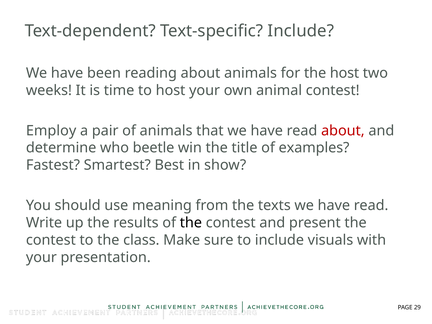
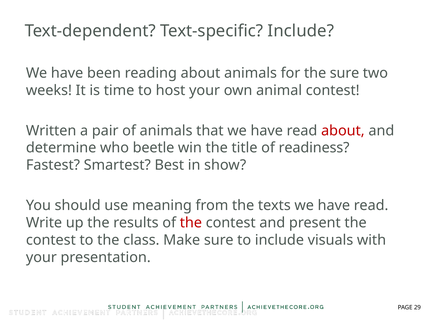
the host: host -> sure
Employ: Employ -> Written
examples: examples -> readiness
the at (191, 223) colour: black -> red
